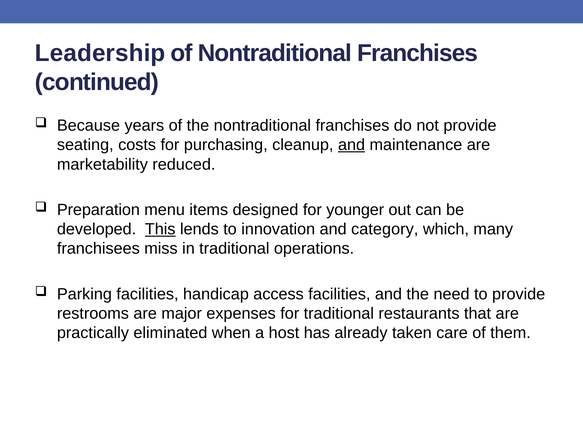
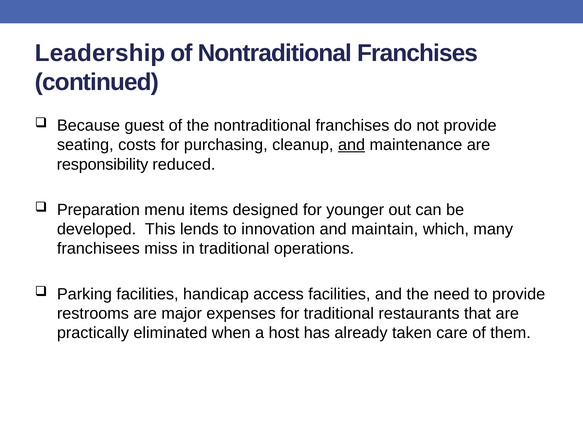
years: years -> guest
marketability: marketability -> responsibility
This underline: present -> none
category: category -> maintain
